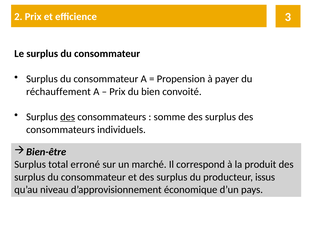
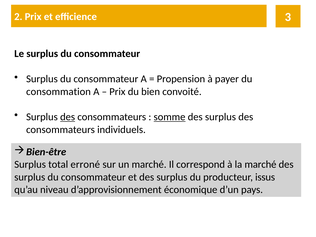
réchauffement: réchauffement -> consommation
somme underline: none -> present
la produit: produit -> marché
